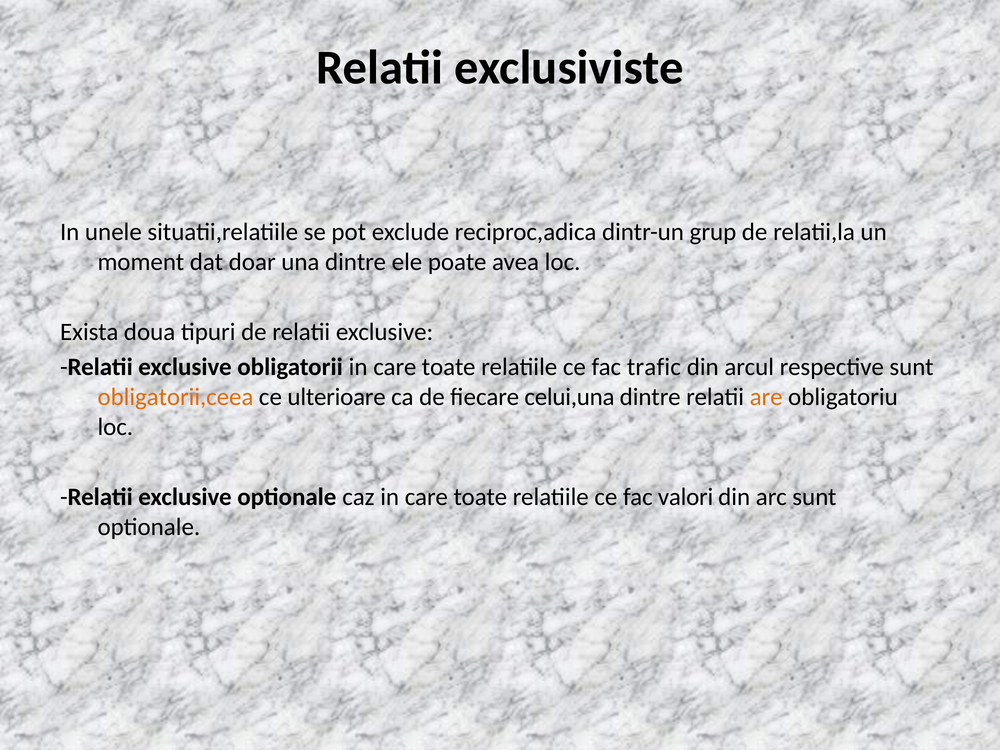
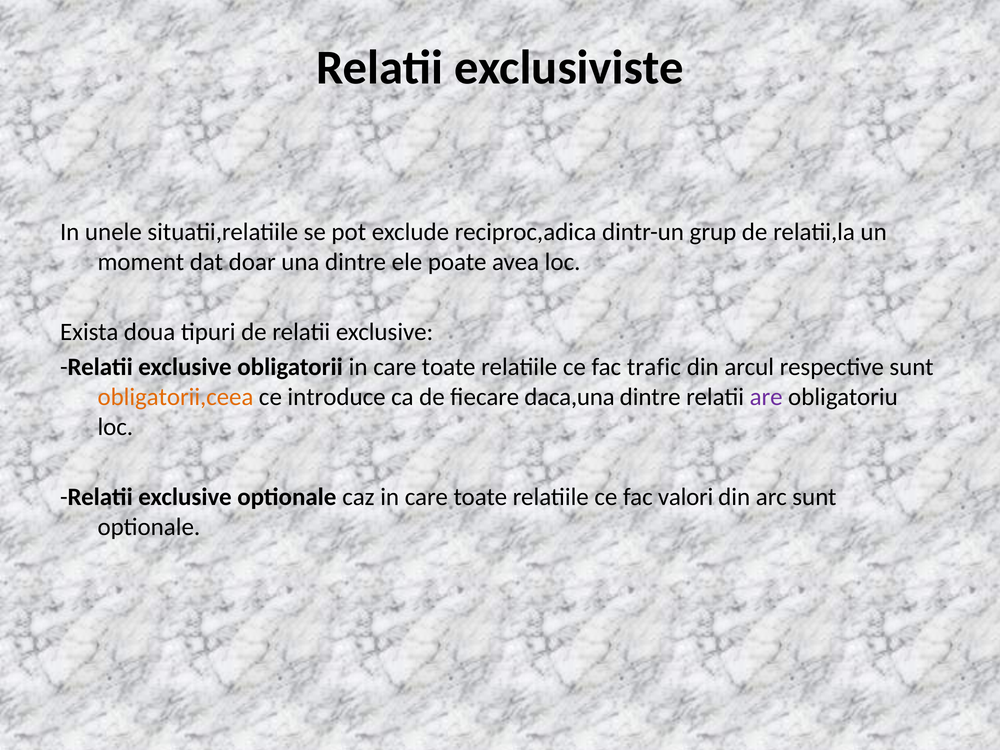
ulterioare: ulterioare -> introduce
celui,una: celui,una -> daca,una
are colour: orange -> purple
